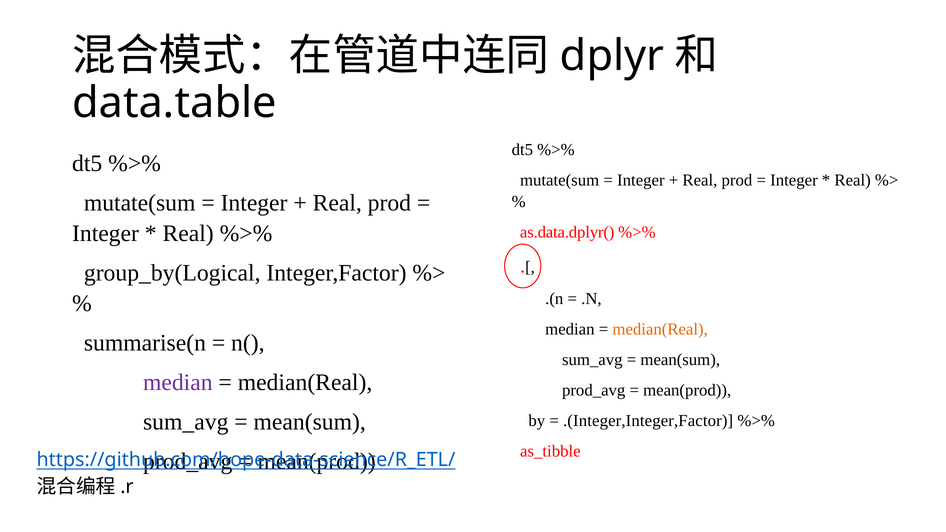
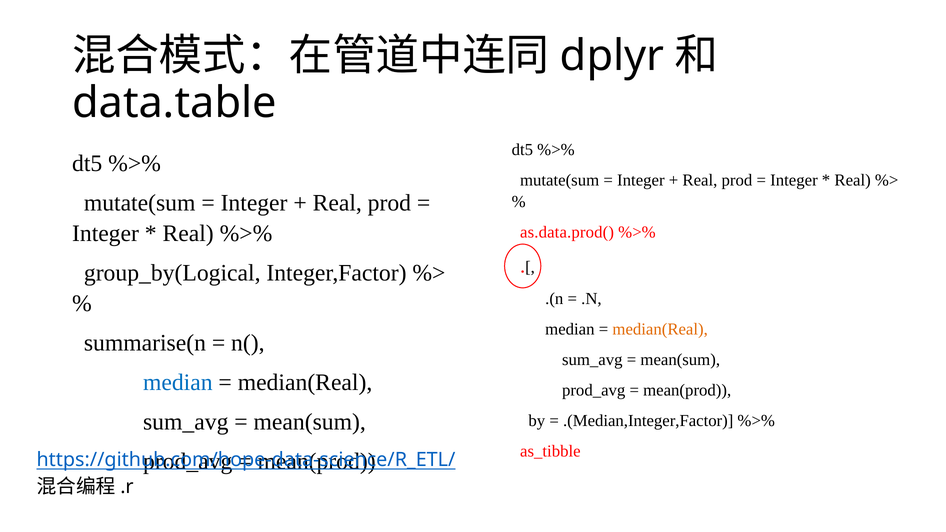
as.data.dplyr(: as.data.dplyr( -> as.data.prod(
median at (178, 383) colour: purple -> blue
.(Integer,Integer,Factor: .(Integer,Integer,Factor -> .(Median,Integer,Factor
